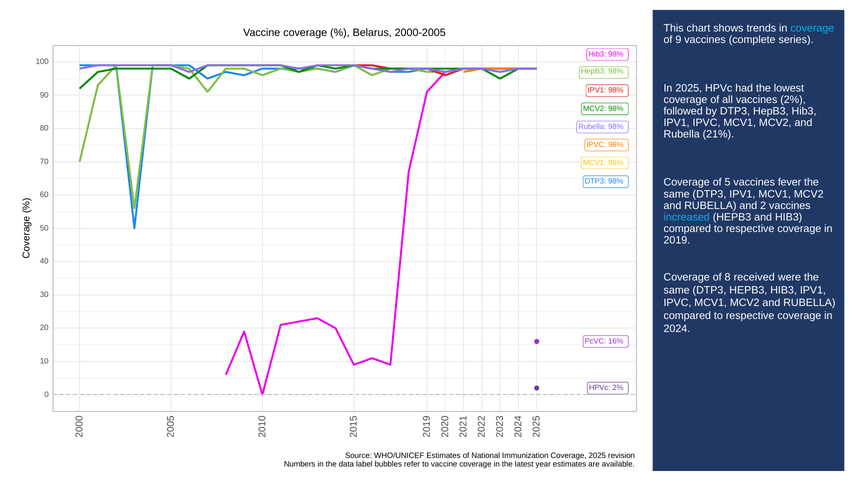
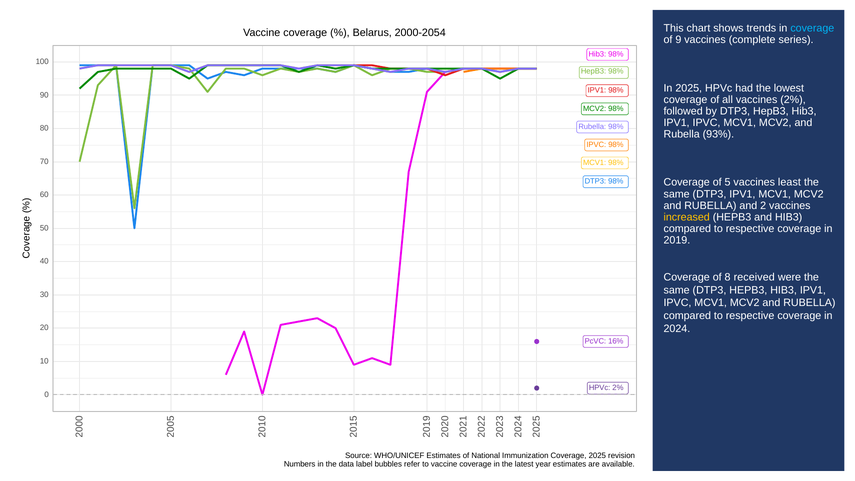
2000-2005: 2000-2005 -> 2000-2054
21%: 21% -> 93%
fever: fever -> least
increased colour: light blue -> yellow
